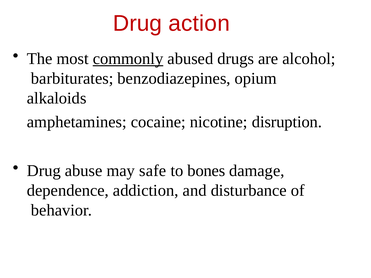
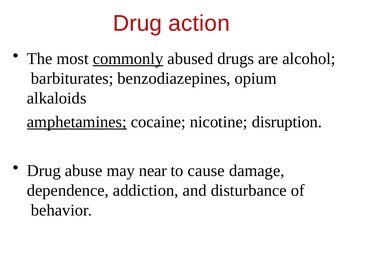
amphetamines underline: none -> present
safe: safe -> near
bones: bones -> cause
